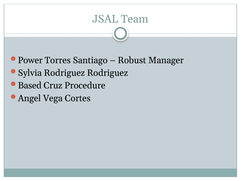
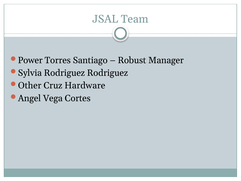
Based: Based -> Other
Procedure: Procedure -> Hardware
